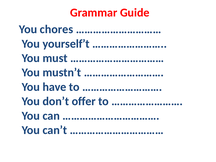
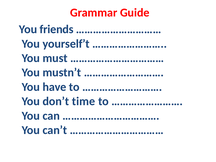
chores: chores -> friends
offer: offer -> time
